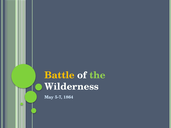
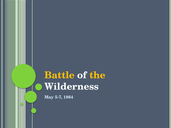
the colour: light green -> yellow
